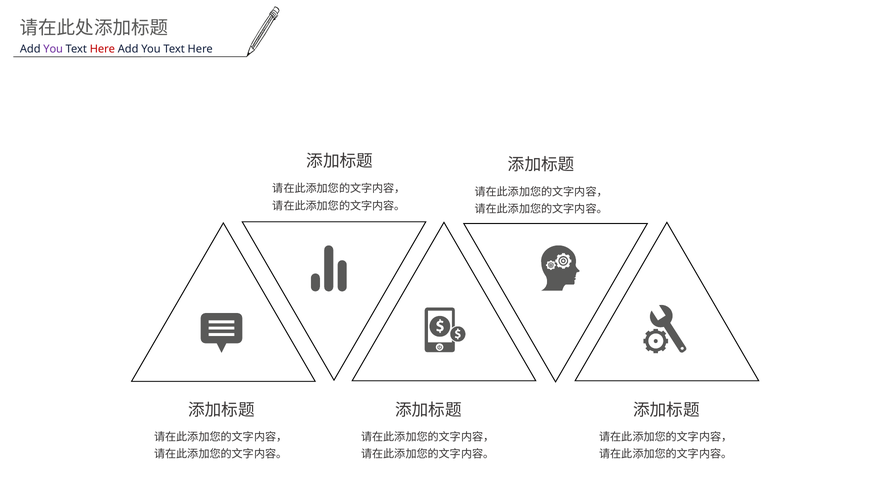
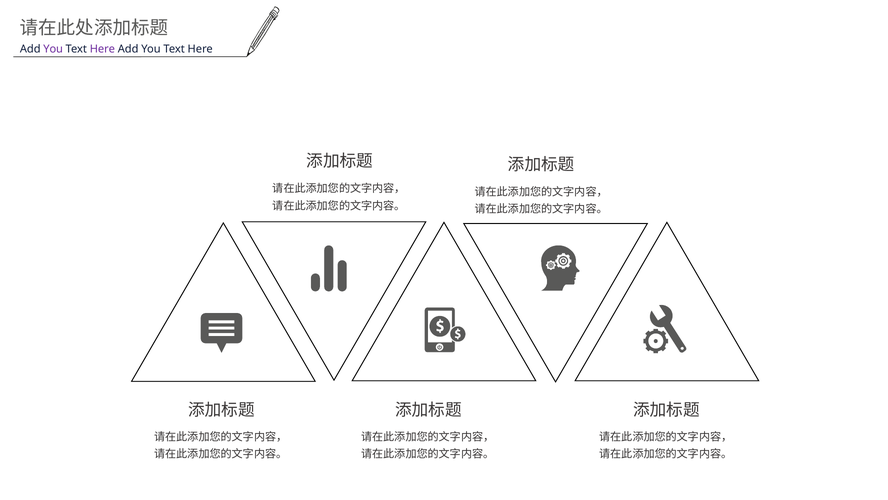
Here at (102, 49) colour: red -> purple
